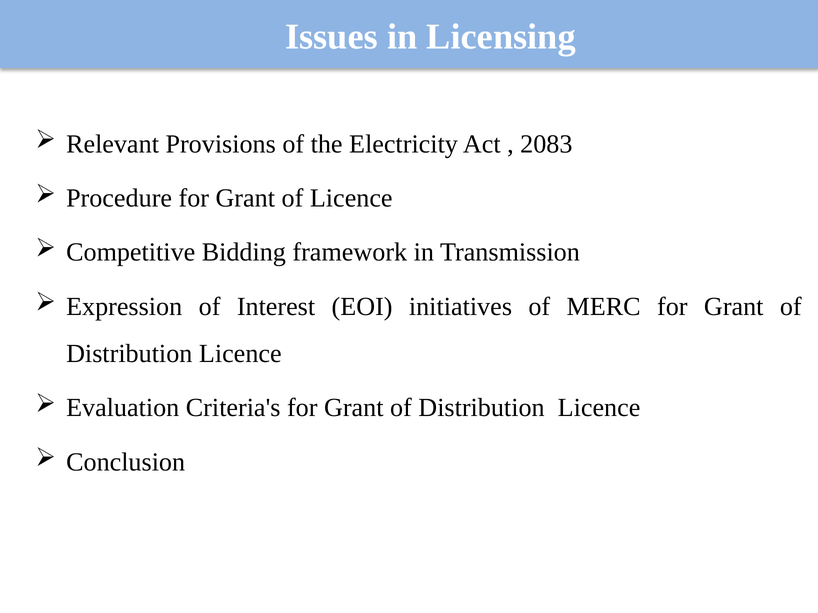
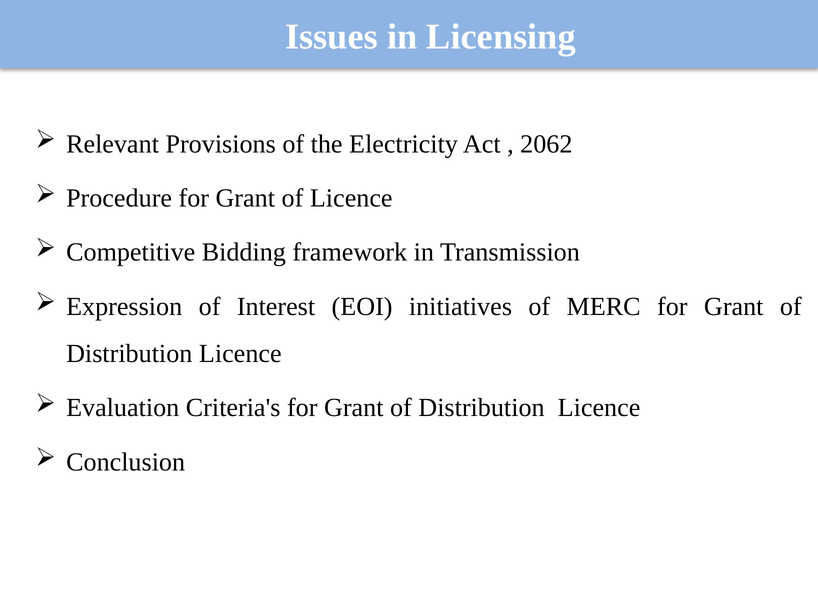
2083: 2083 -> 2062
